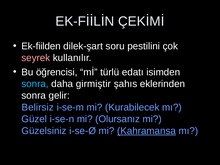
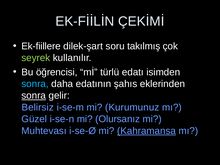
Ek-fiilden: Ek-fiilden -> Ek-fiillere
pestilini: pestilini -> takılmış
seyrek colour: pink -> light green
girmiştir: girmiştir -> edatının
sonra at (34, 96) underline: none -> present
Kurabilecek: Kurabilecek -> Kurumunuz
Güzelsiniz: Güzelsiniz -> Muhtevası
